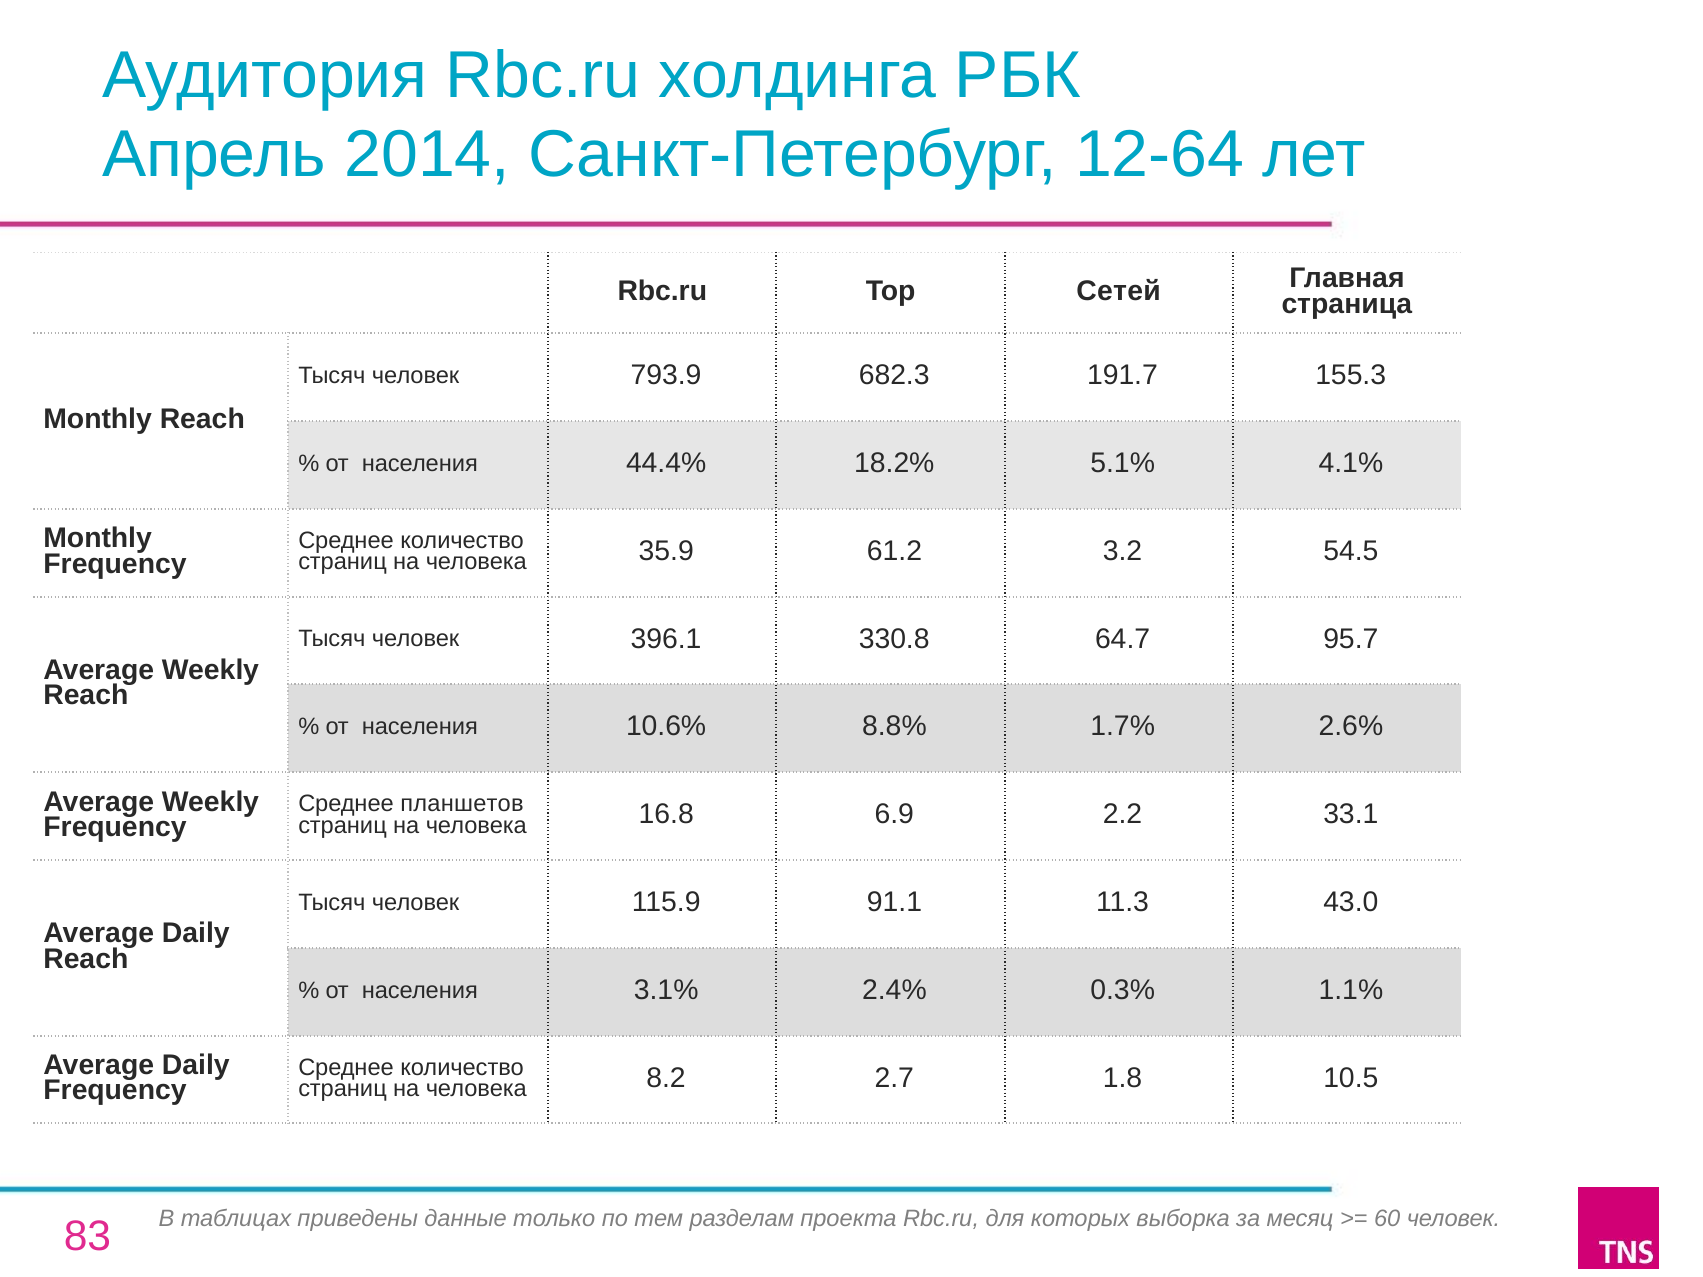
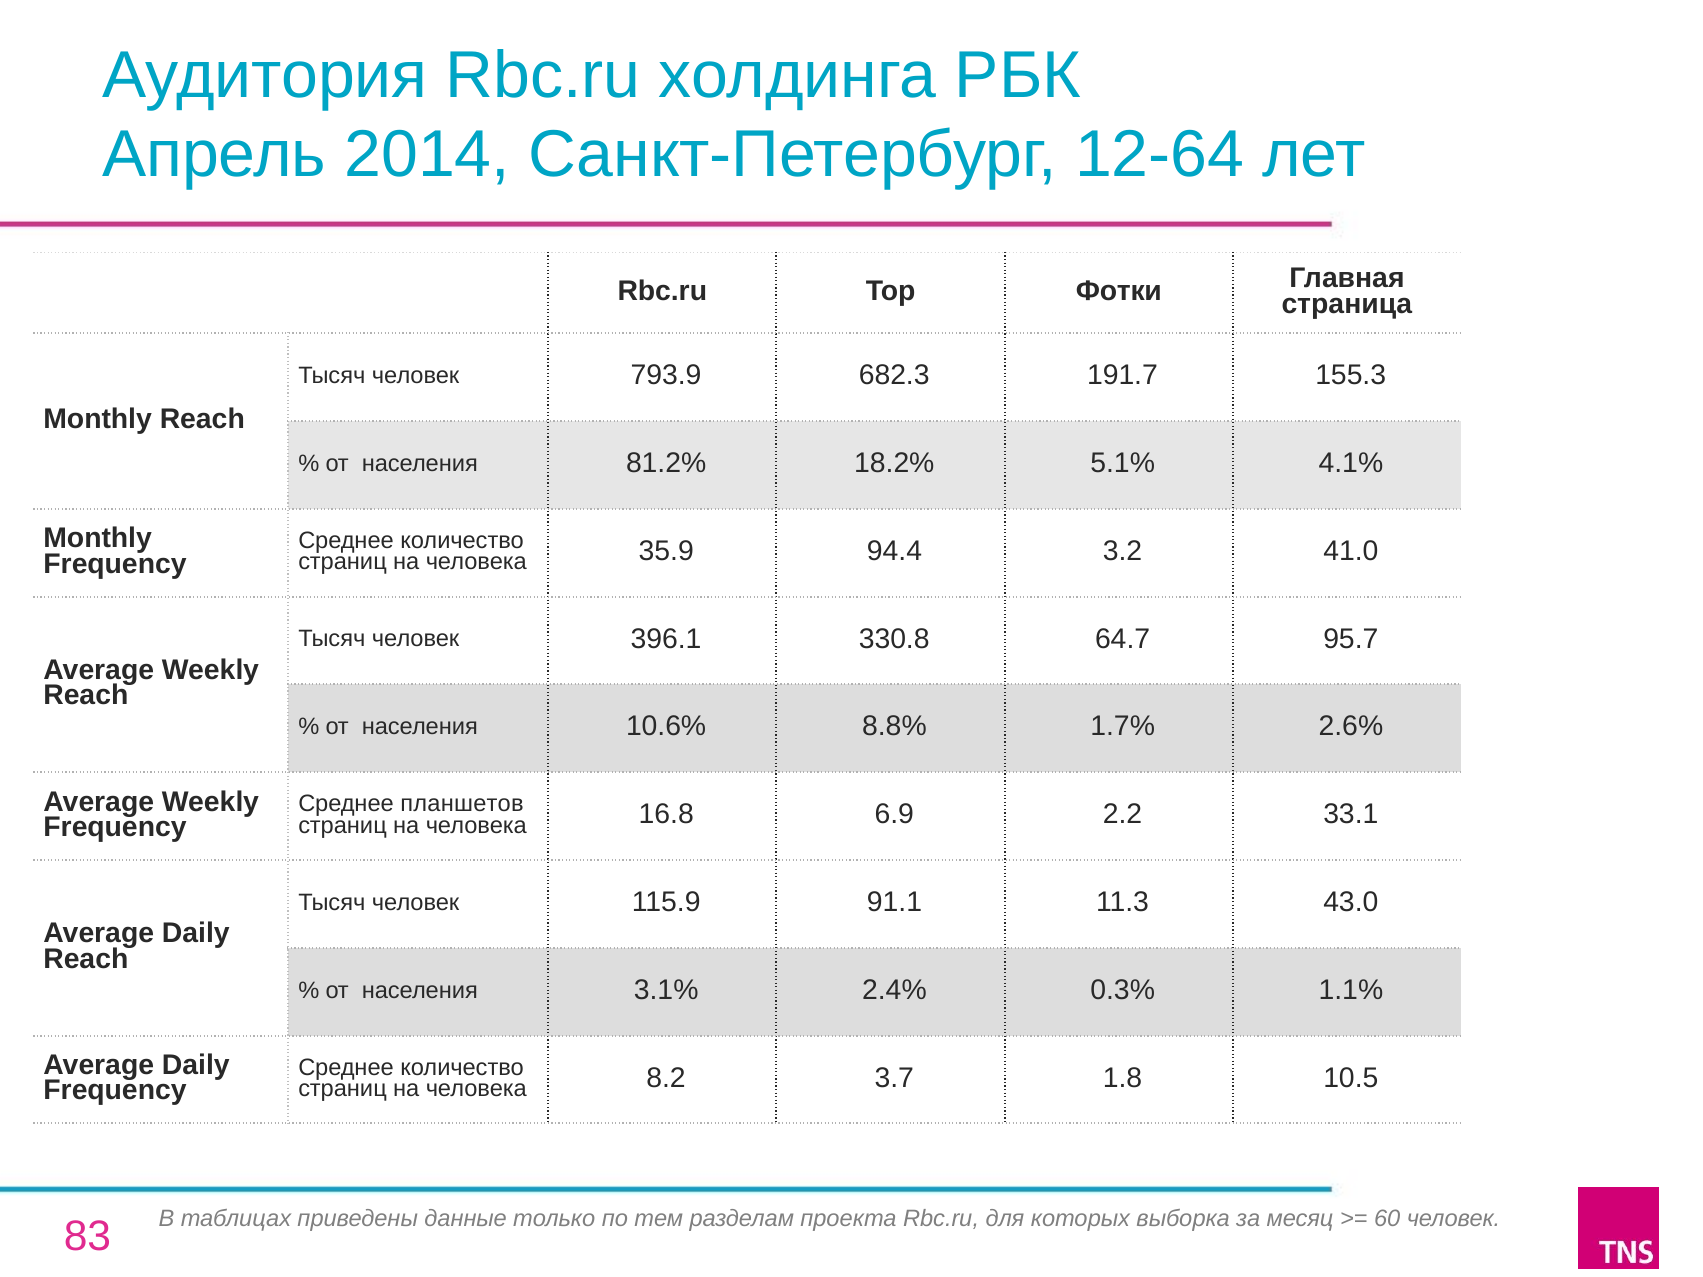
Сетей: Сетей -> Фотки
44.4%: 44.4% -> 81.2%
61.2: 61.2 -> 94.4
54.5: 54.5 -> 41.0
2.7: 2.7 -> 3.7
